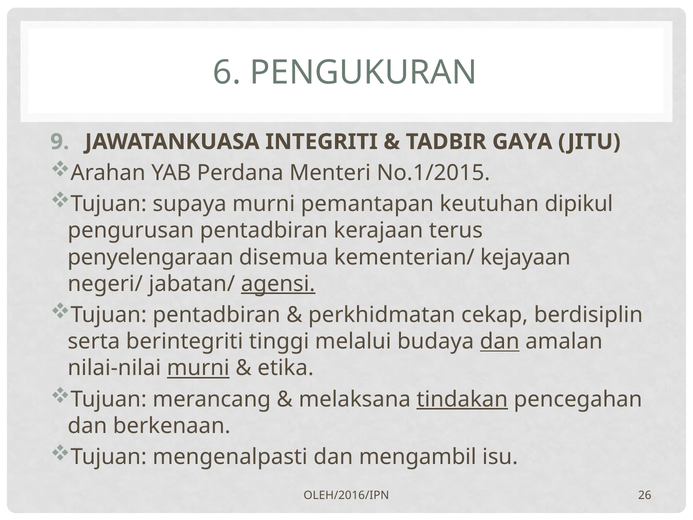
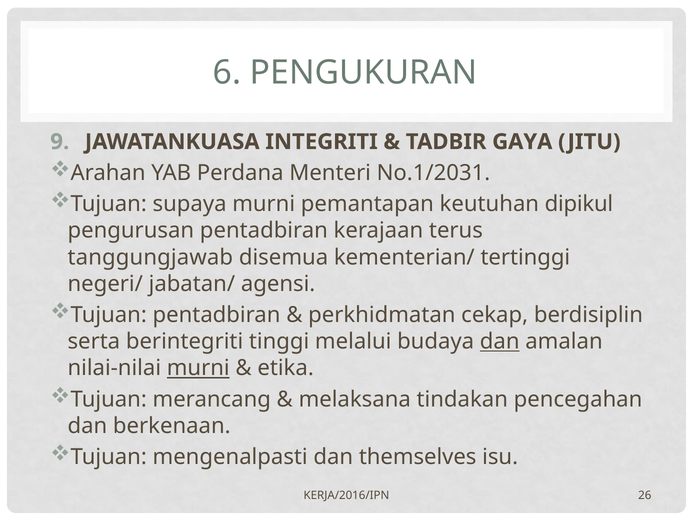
No.1/2015: No.1/2015 -> No.1/2031
penyelengaraan: penyelengaraan -> tanggungjawab
kejayaan: kejayaan -> tertinggi
agensi underline: present -> none
tindakan underline: present -> none
mengambil: mengambil -> themselves
OLEH/2016/IPN: OLEH/2016/IPN -> KERJA/2016/IPN
